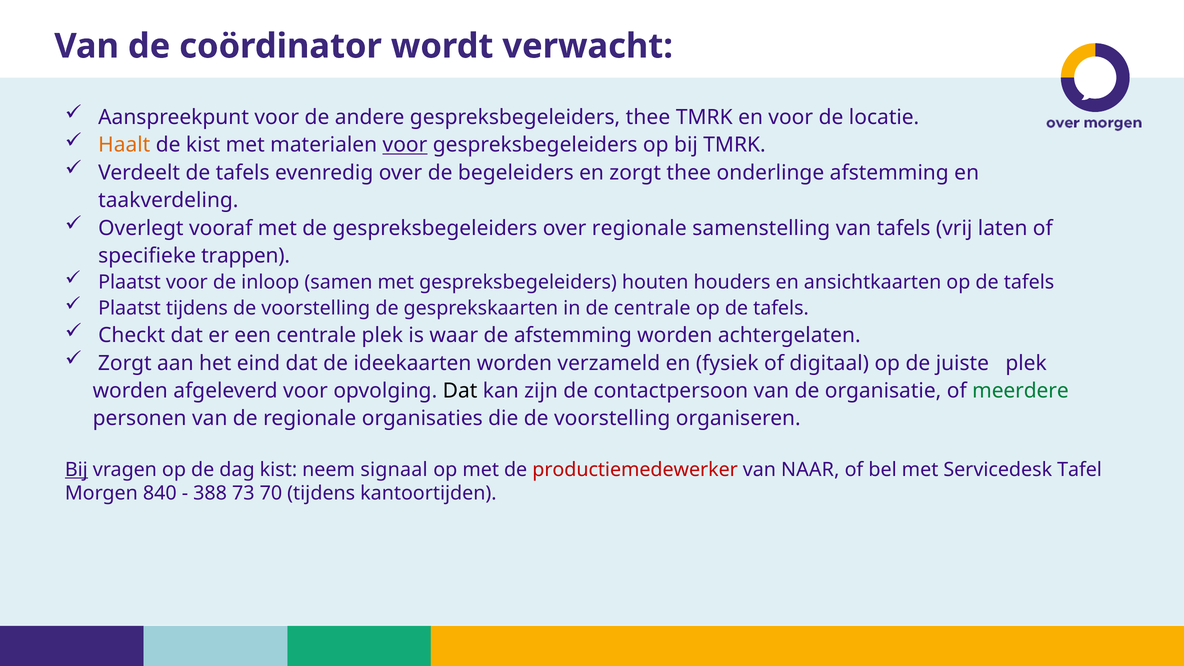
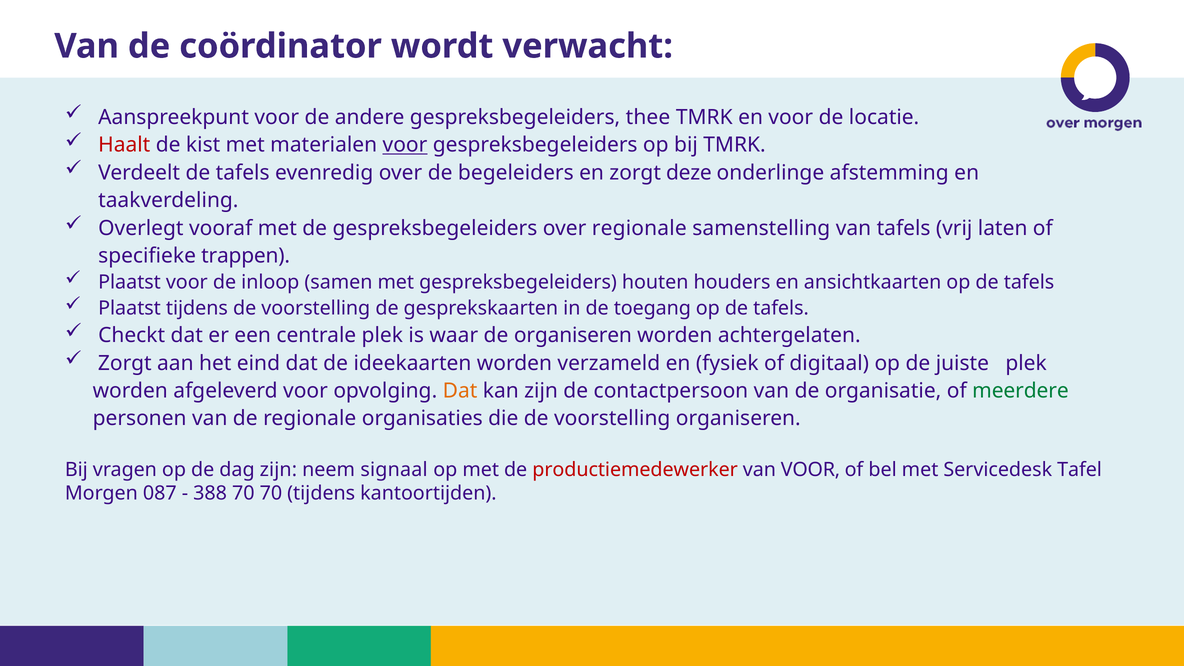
Haalt colour: orange -> red
zorgt thee: thee -> deze
de centrale: centrale -> toegang
de afstemming: afstemming -> organiseren
Dat at (460, 391) colour: black -> orange
Bij at (76, 470) underline: present -> none
dag kist: kist -> zijn
van NAAR: NAAR -> VOOR
840: 840 -> 087
388 73: 73 -> 70
